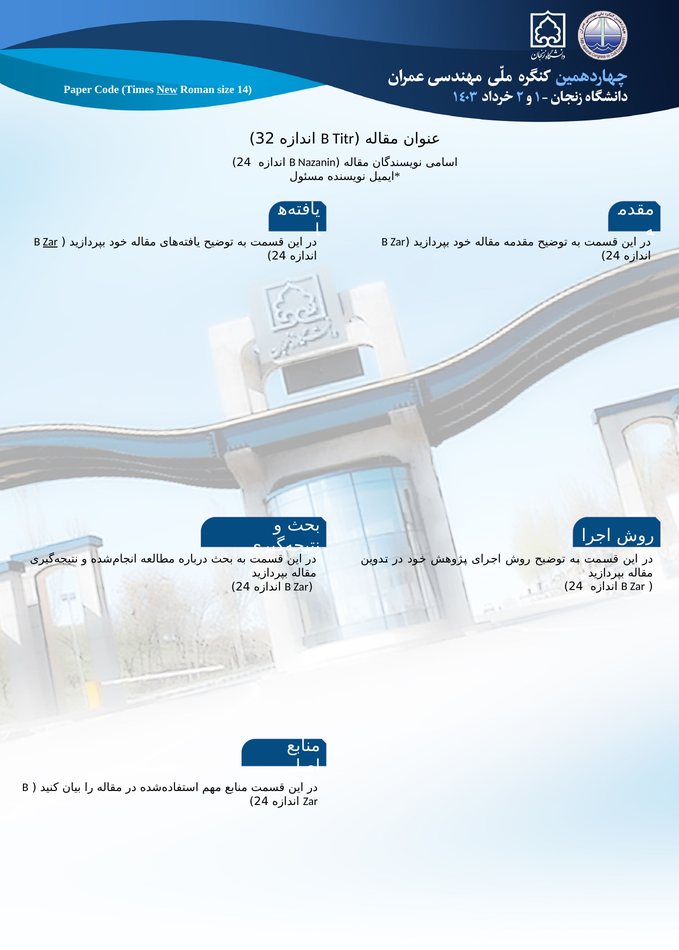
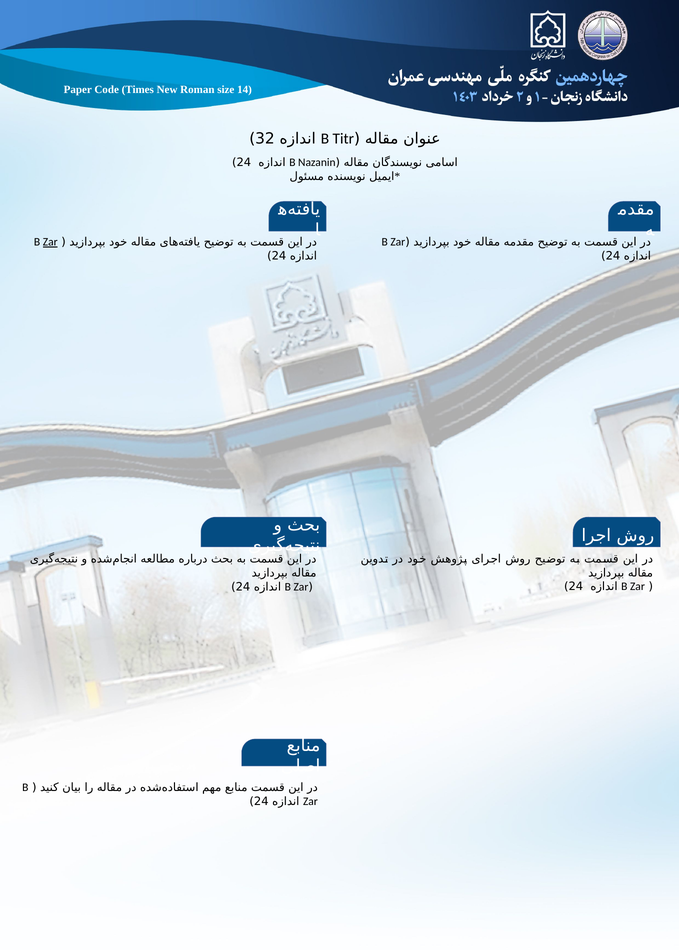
New underline: present -> none
